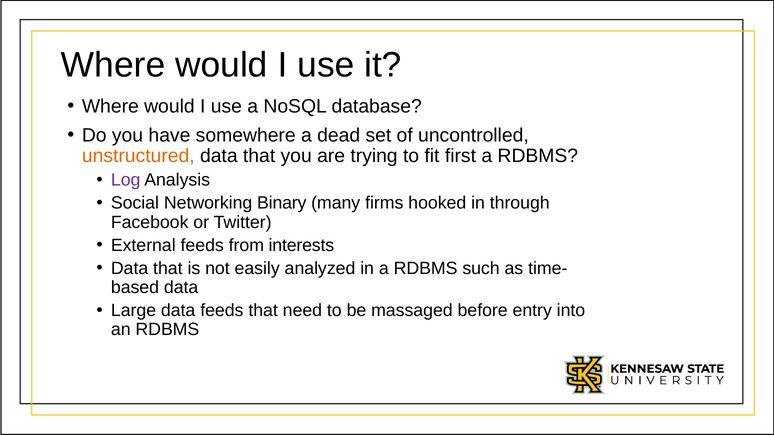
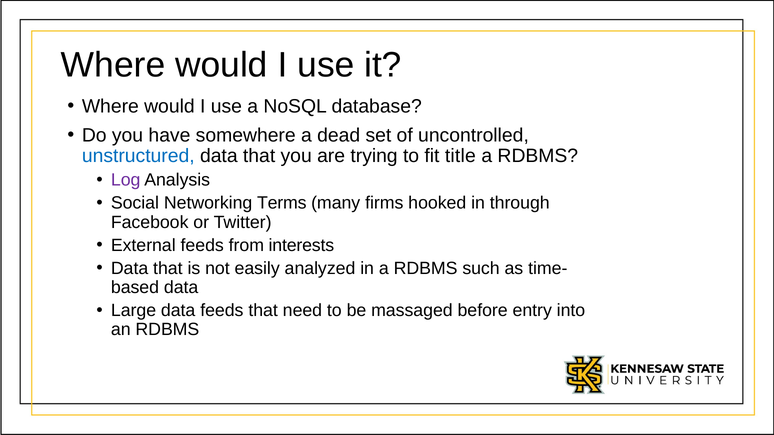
unstructured colour: orange -> blue
first: first -> title
Binary: Binary -> Terms
